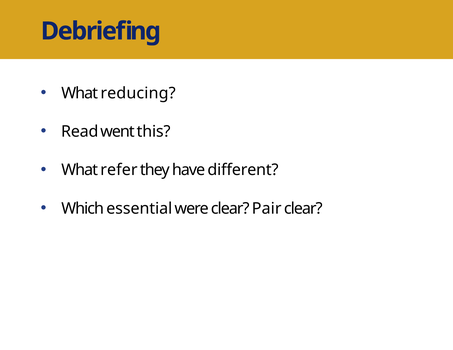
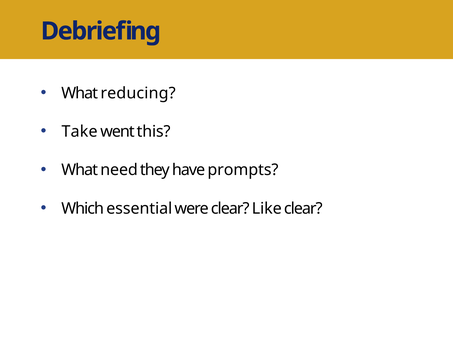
Read: Read -> Take
refer: refer -> need
different: different -> prompts
Pair: Pair -> Like
